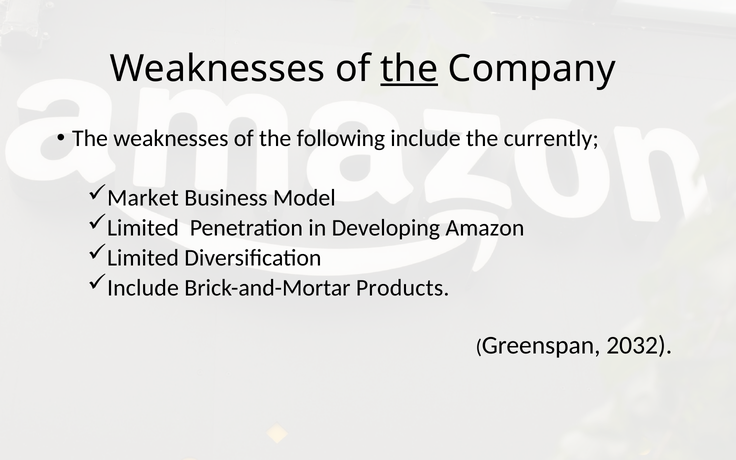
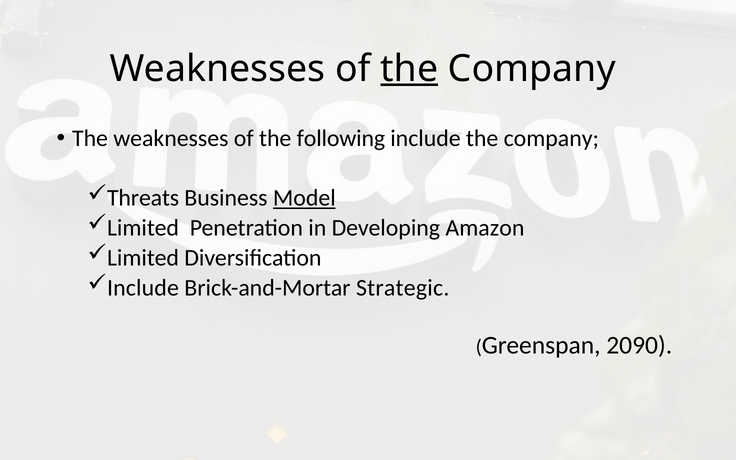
include the currently: currently -> company
Market: Market -> Threats
Model underline: none -> present
Products: Products -> Strategic
2032: 2032 -> 2090
